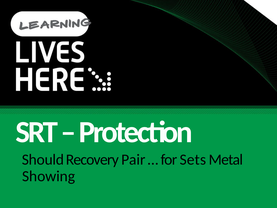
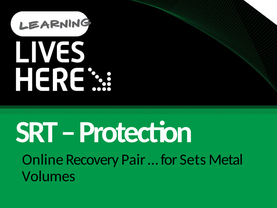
Should: Should -> Online
Showing: Showing -> Volumes
